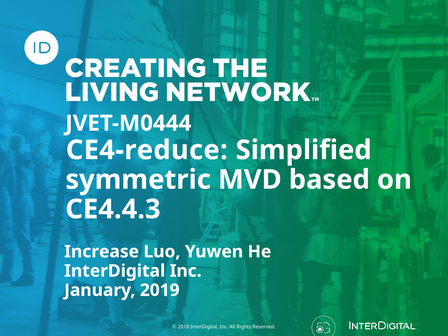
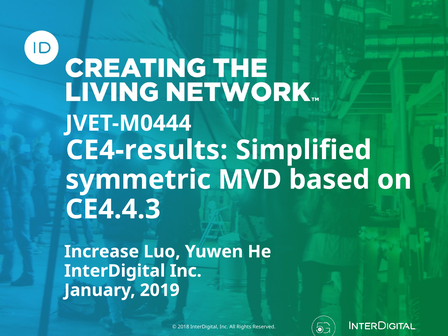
CE4-reduce: CE4-reduce -> CE4-results
